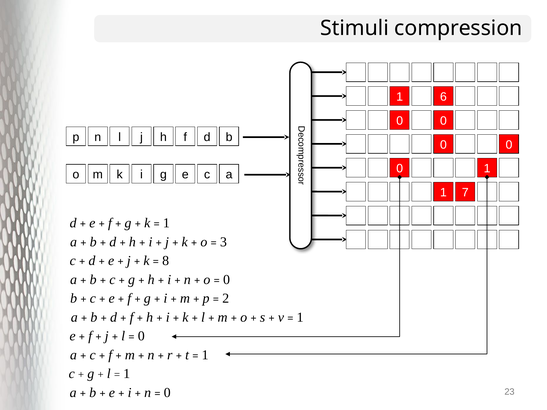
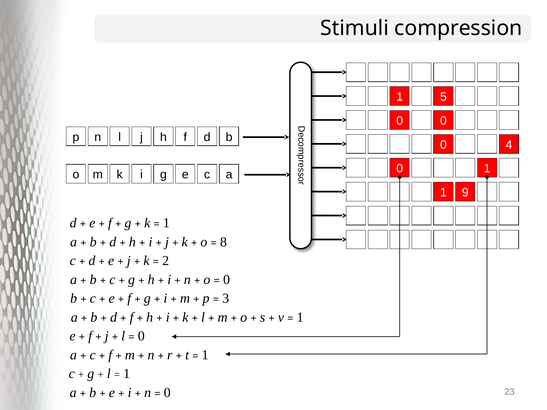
6: 6 -> 5
0 at (509, 145): 0 -> 4
7: 7 -> 9
3: 3 -> 8
8: 8 -> 2
2: 2 -> 3
